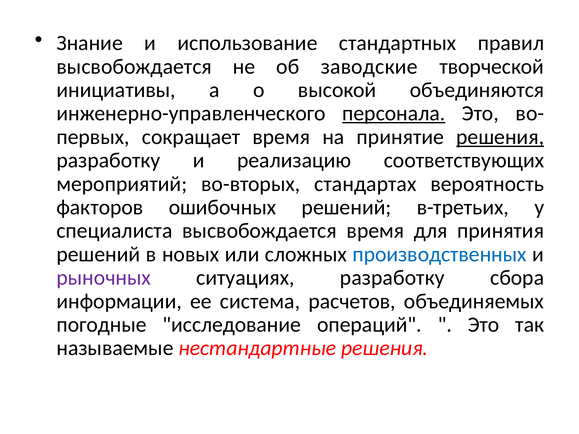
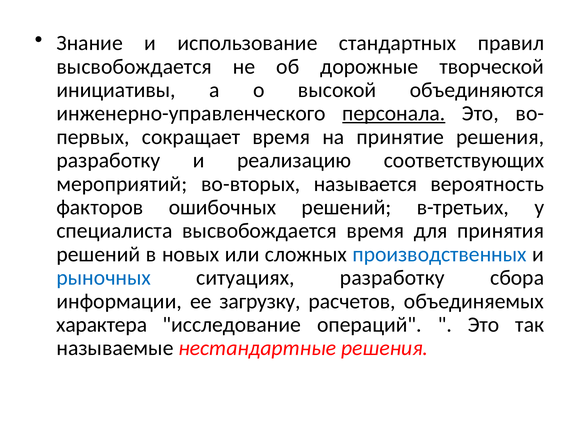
заводские: заводские -> дорожные
решения at (500, 137) underline: present -> none
стандартах: стандартах -> называется
рыночных colour: purple -> blue
система: система -> загрузку
погодные: погодные -> характера
